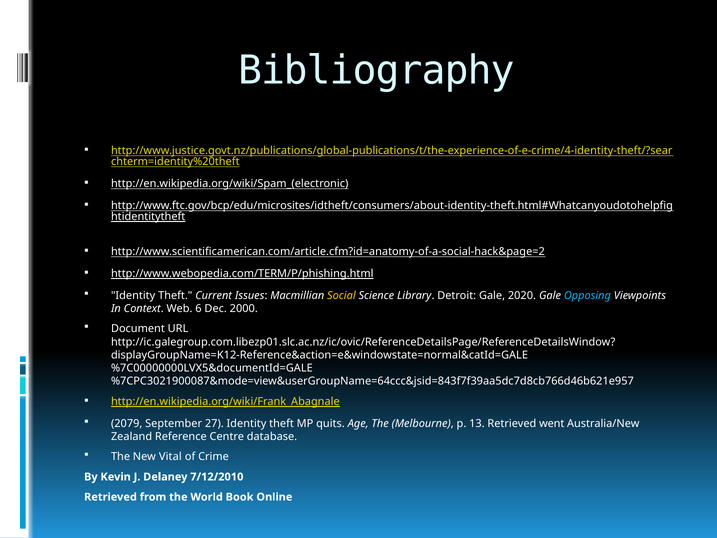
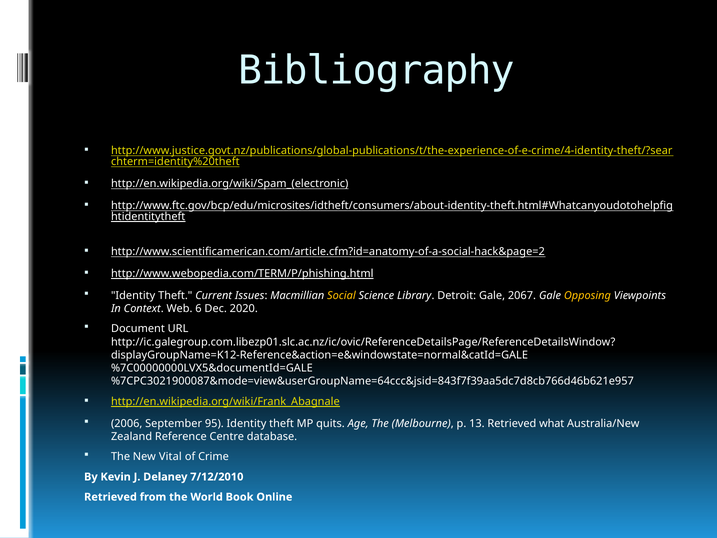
2020: 2020 -> 2067
Opposing colour: light blue -> yellow
2000: 2000 -> 2020
2079: 2079 -> 2006
27: 27 -> 95
went: went -> what
